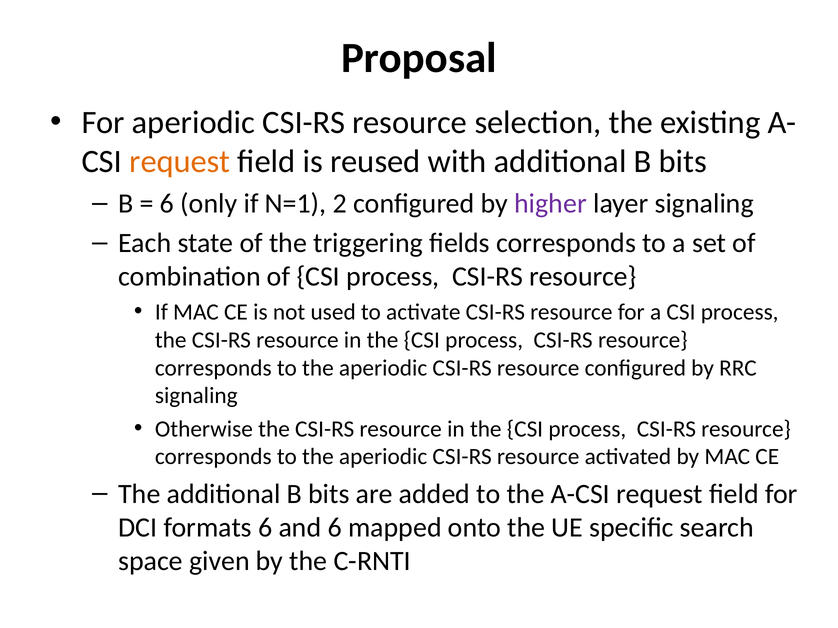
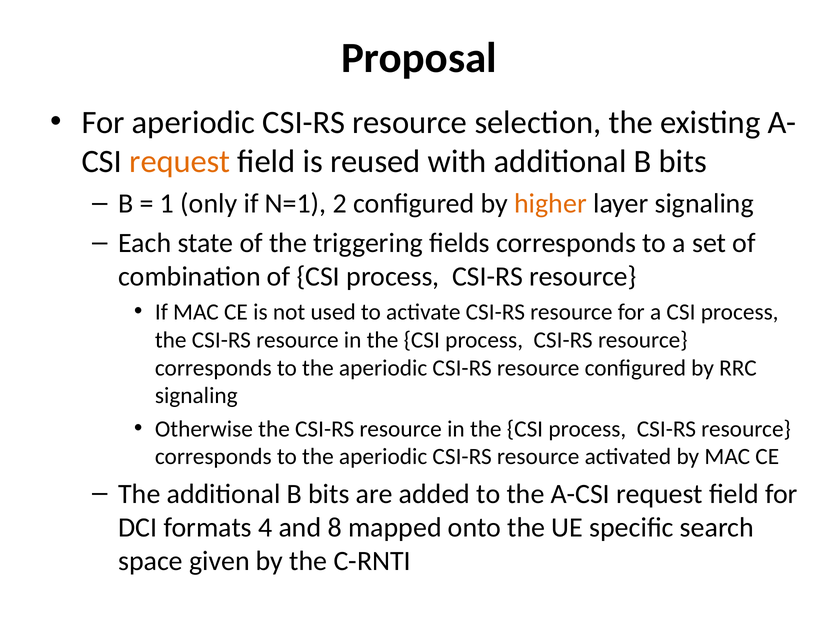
6 at (167, 204): 6 -> 1
higher colour: purple -> orange
formats 6: 6 -> 4
and 6: 6 -> 8
